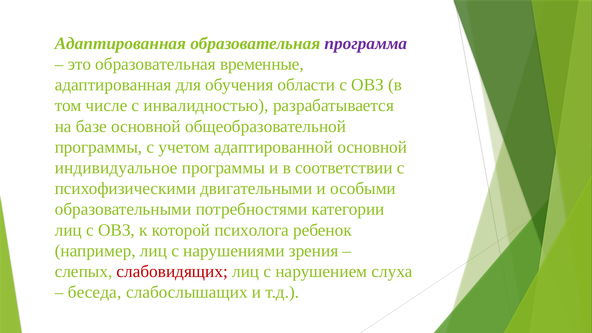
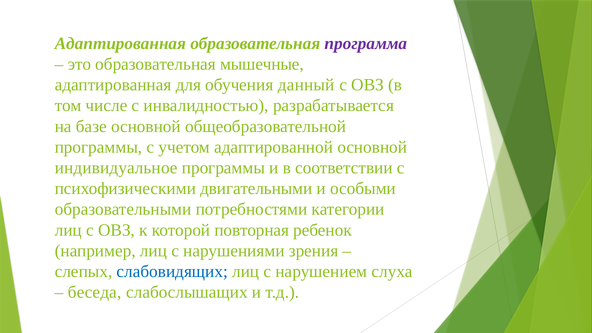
временные: временные -> мышечные
области: области -> данный
психолога: психолога -> повторная
слабовидящих colour: red -> blue
